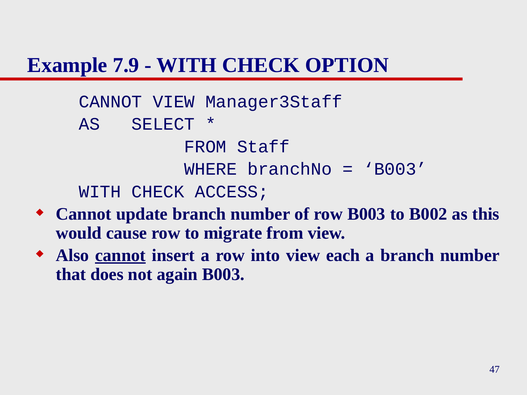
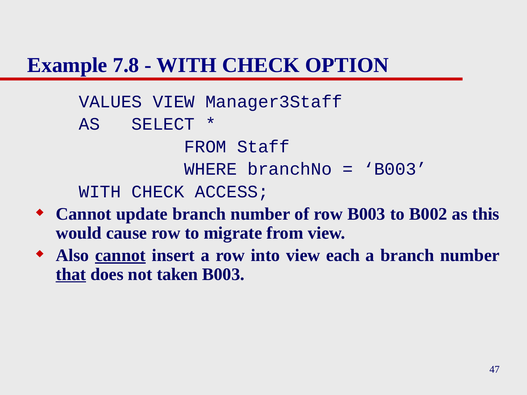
7.9: 7.9 -> 7.8
CANNOT at (111, 102): CANNOT -> VALUES
that underline: none -> present
again: again -> taken
